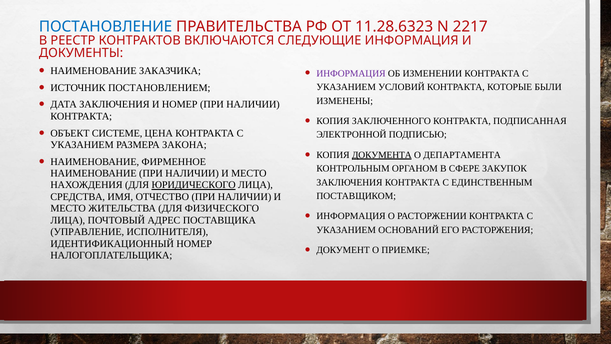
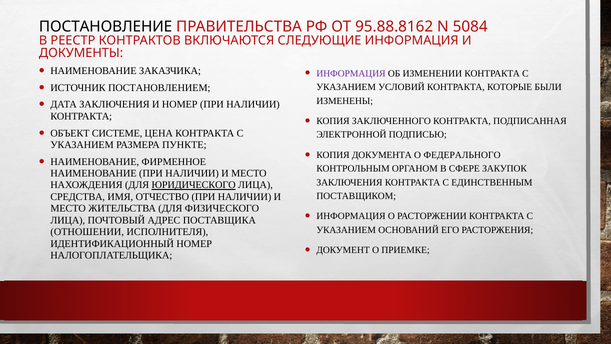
ПОСТАНОВЛЕНИЕ colour: blue -> black
11.28.6323: 11.28.6323 -> 95.88.8162
2217: 2217 -> 5084
ЗАКОНА: ЗАКОНА -> ПУНКТЕ
ДОКУМЕНТА underline: present -> none
ДЕПАРТАМЕНТА: ДЕПАРТАМЕНТА -> ФЕДЕРАЛЬНОГО
УПРАВЛЕНИЕ: УПРАВЛЕНИЕ -> ОТНОШЕНИИ
